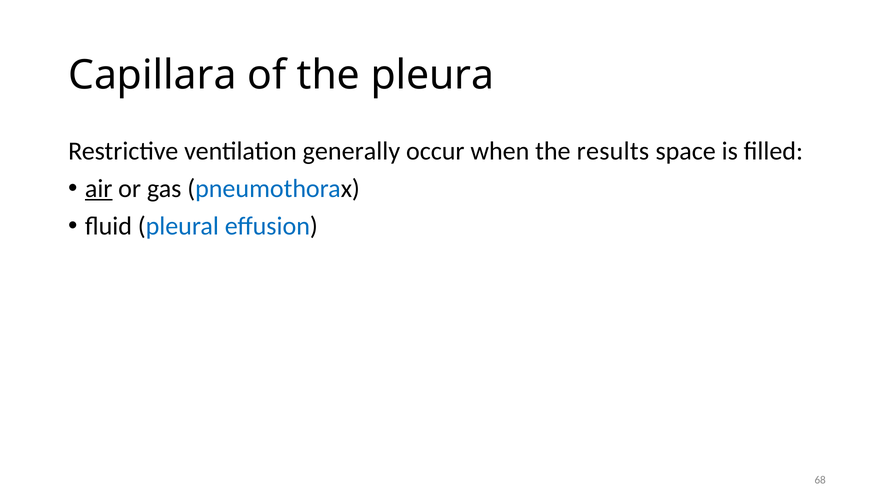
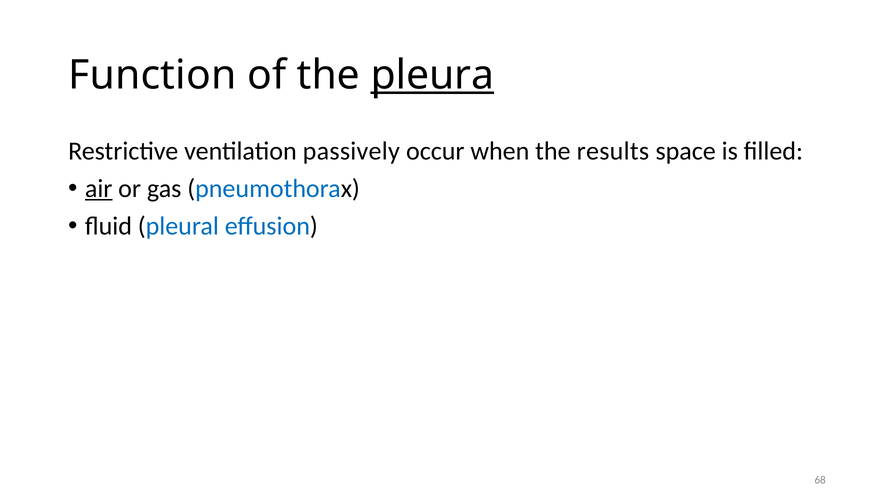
Capillara: Capillara -> Function
pleura underline: none -> present
generally: generally -> passively
